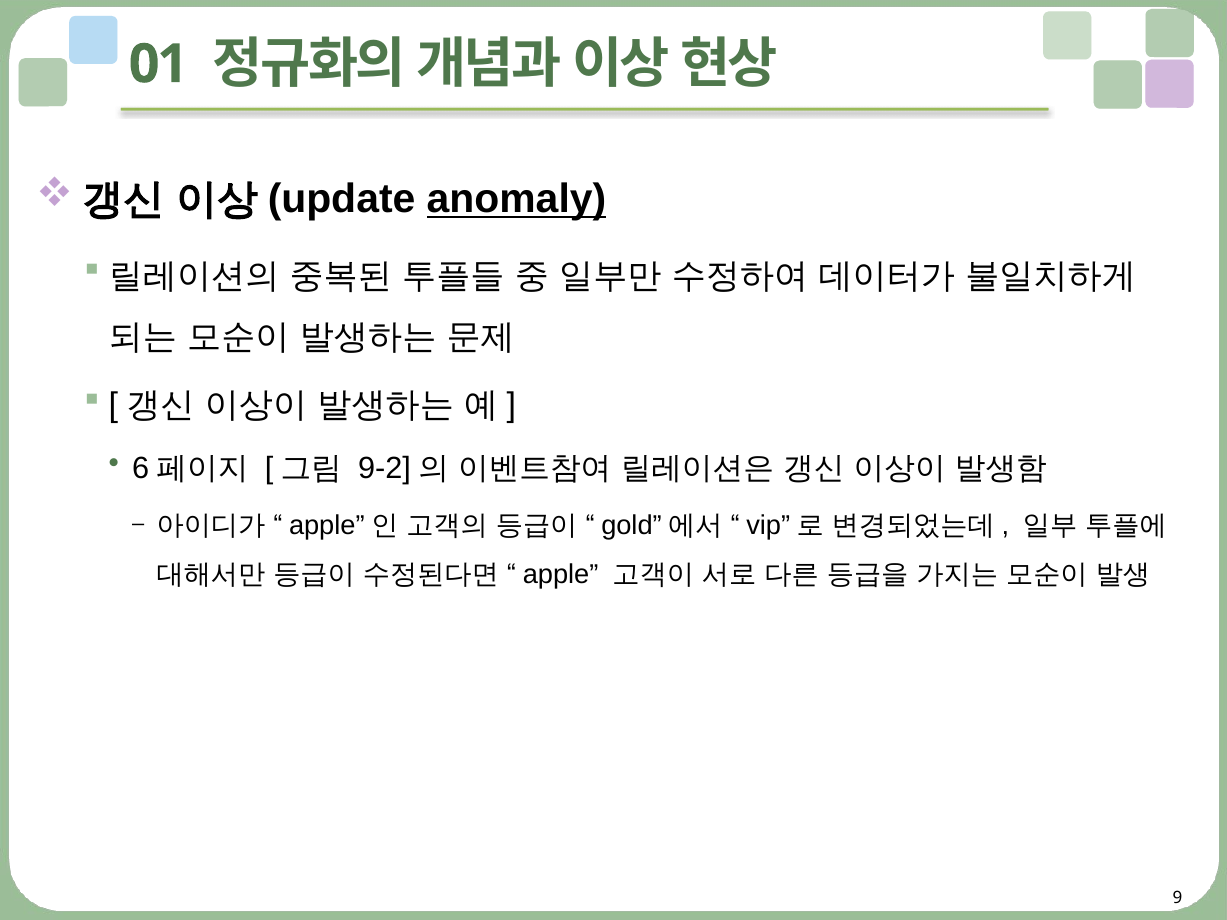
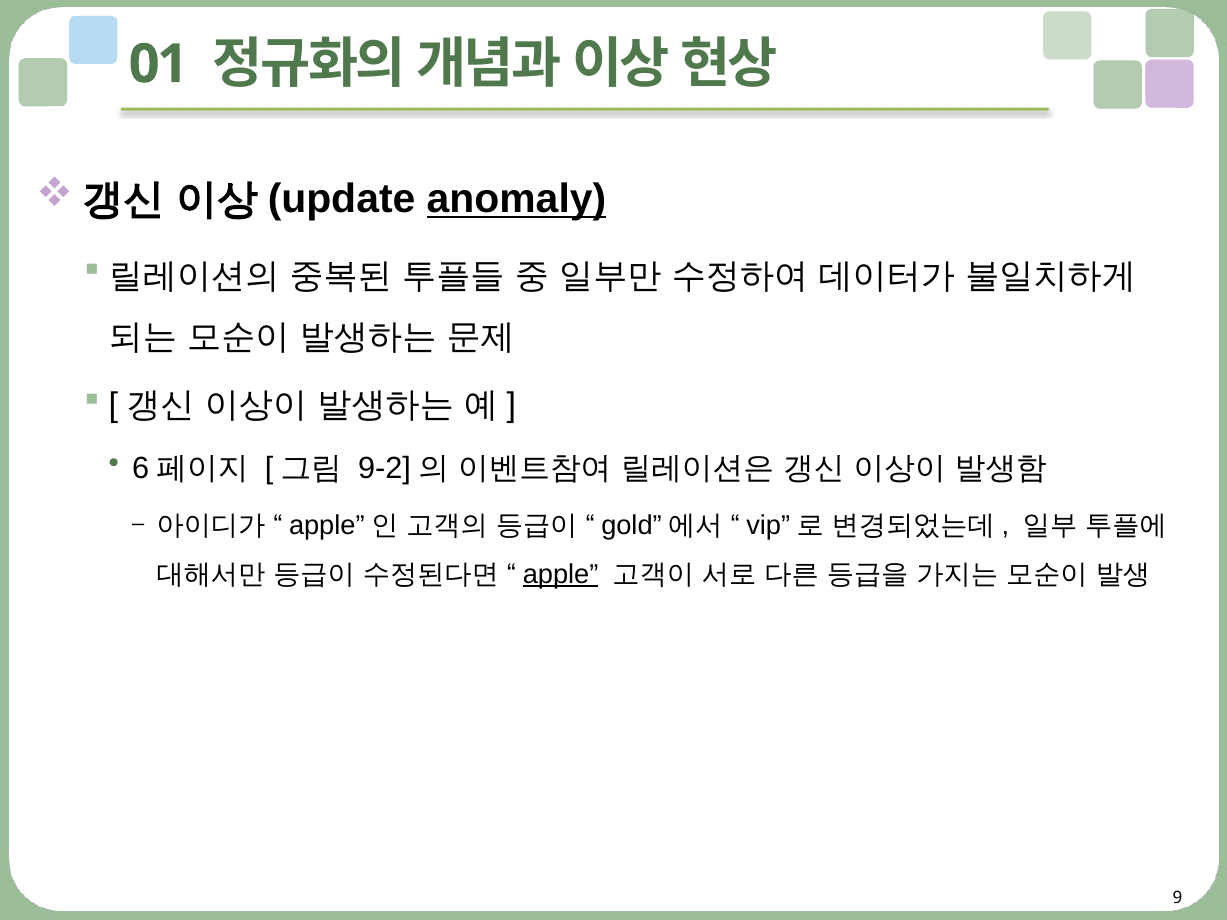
apple underline: none -> present
